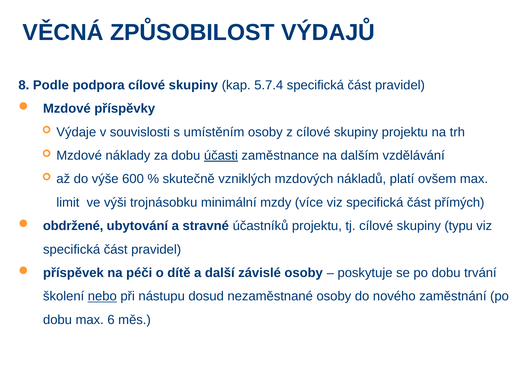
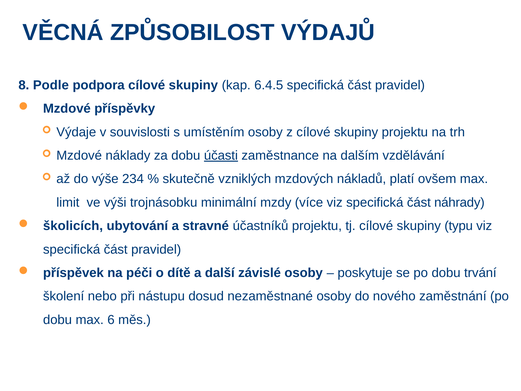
5.7.4: 5.7.4 -> 6.4.5
600: 600 -> 234
přímých: přímých -> náhrady
obdržené: obdržené -> školicích
nebo underline: present -> none
